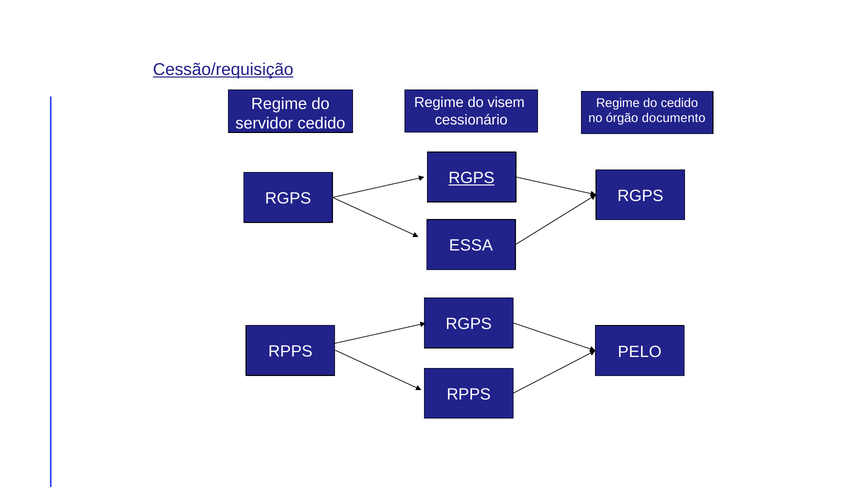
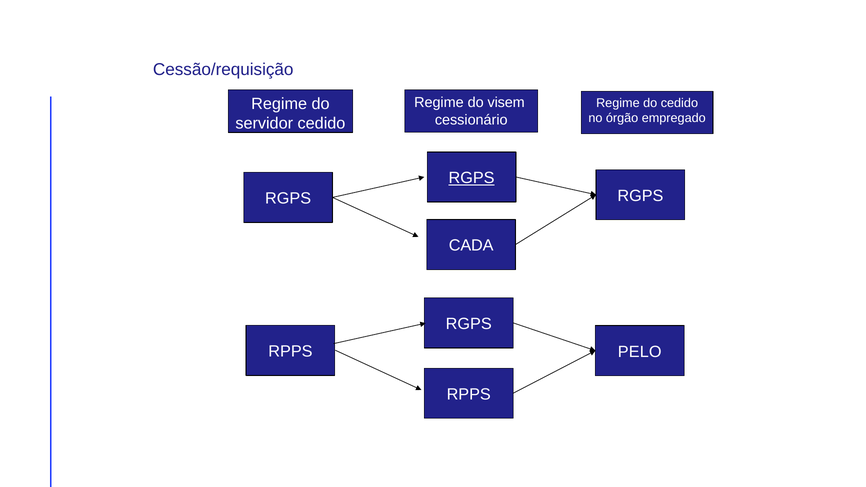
Cessão/requisição underline: present -> none
documento: documento -> empregado
ESSA: ESSA -> CADA
